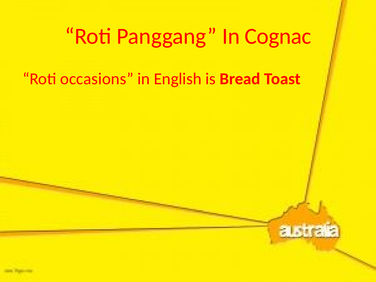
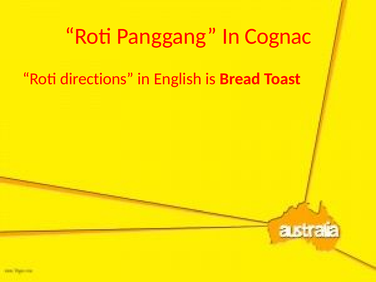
occasions: occasions -> directions
